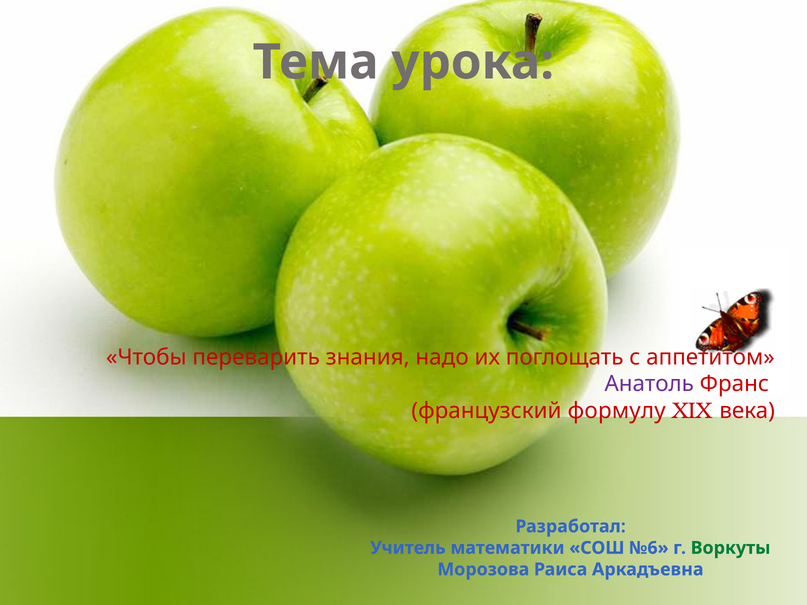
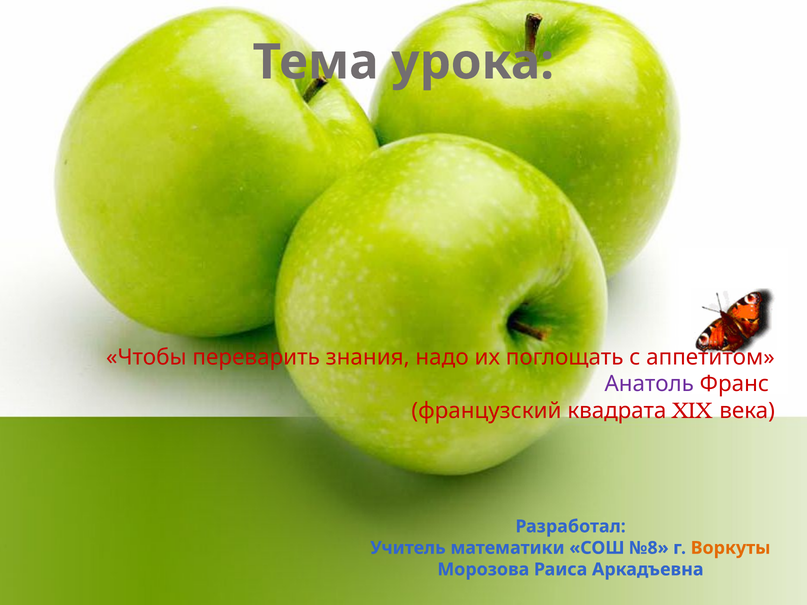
формулу: формулу -> квадрата
№6: №6 -> №8
Воркуты colour: green -> orange
